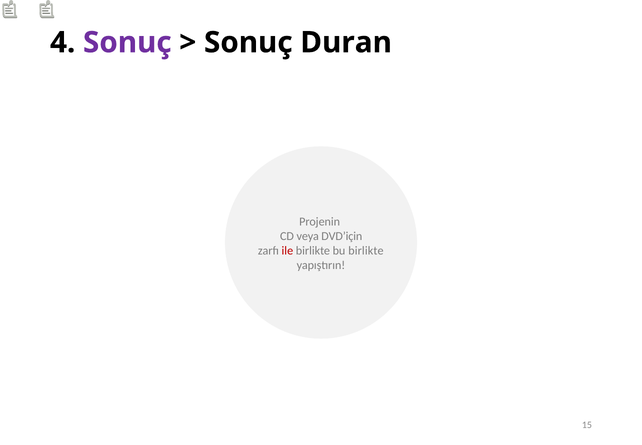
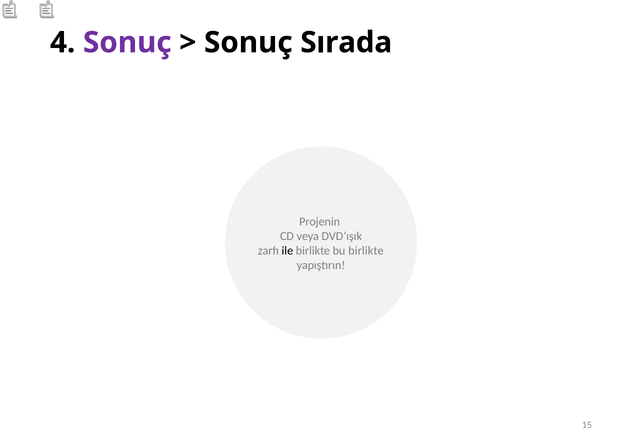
Duran: Duran -> Sırada
DVD’için: DVD’için -> DVD’ışık
ile colour: red -> black
